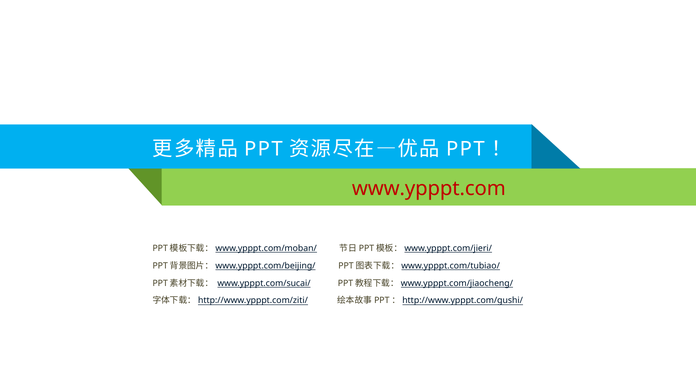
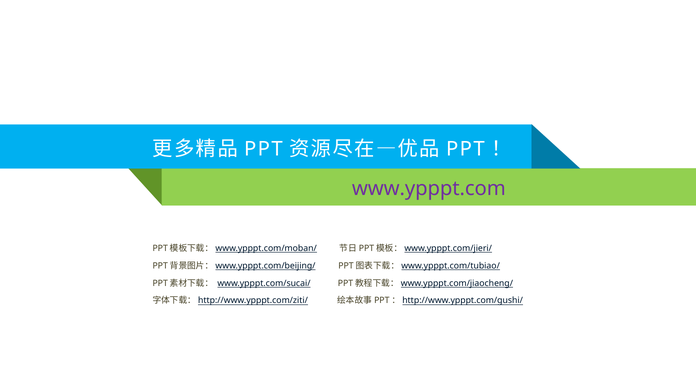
www.ypppt.com colour: red -> purple
